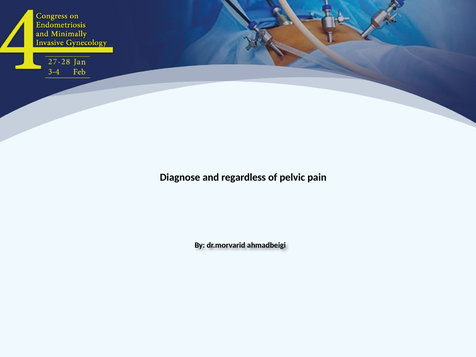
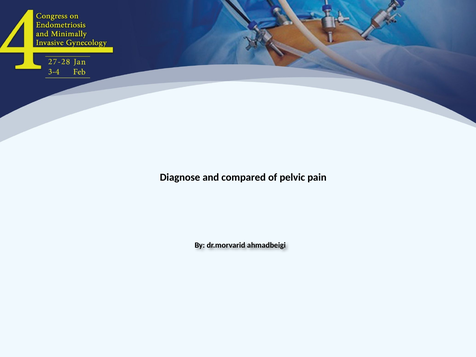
regardless: regardless -> compared
